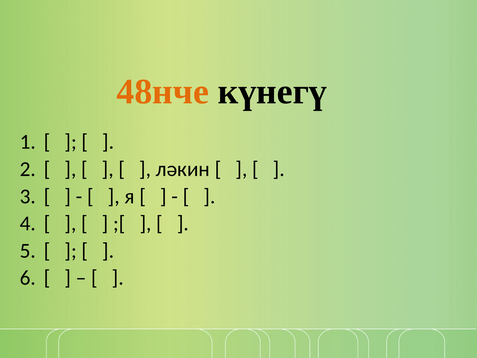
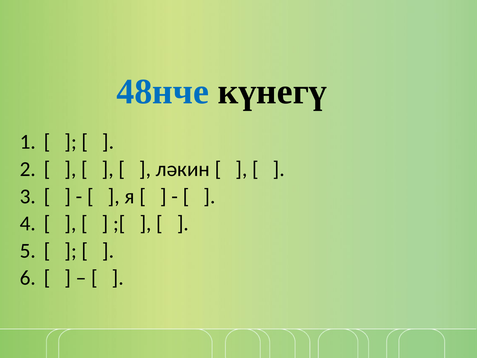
48нче colour: orange -> blue
